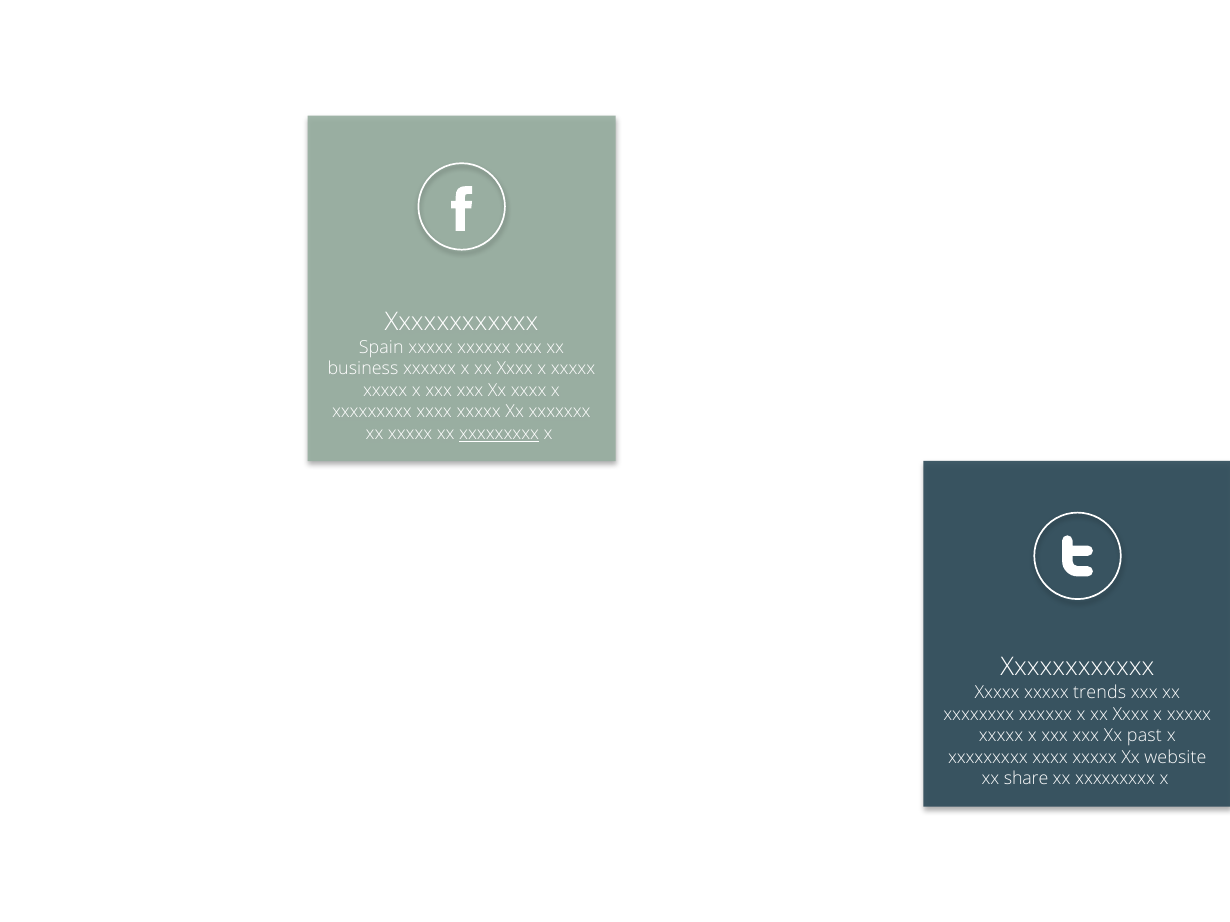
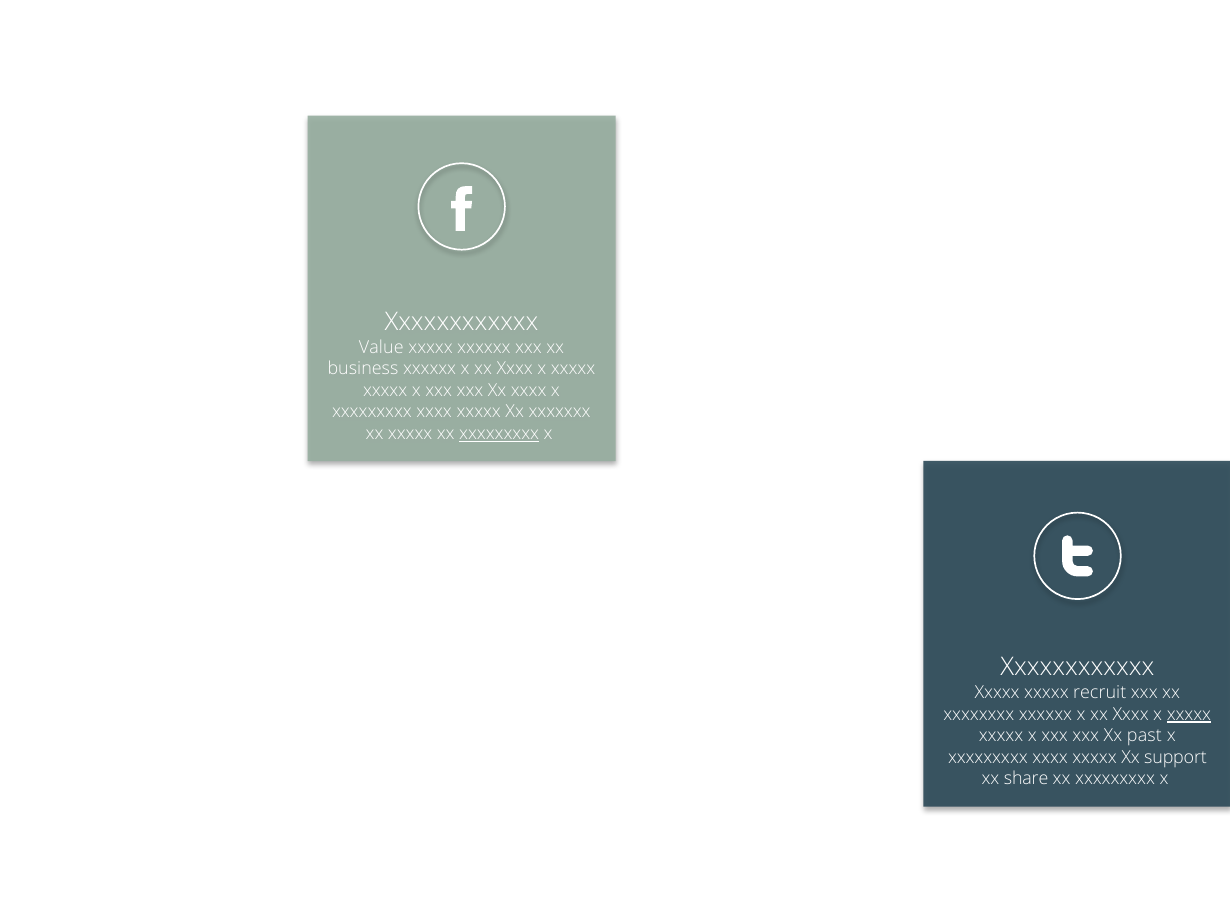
Spain: Spain -> Value
trends: trends -> recruit
xxxxx at (1189, 715) underline: none -> present
website: website -> support
